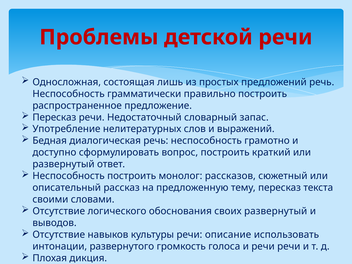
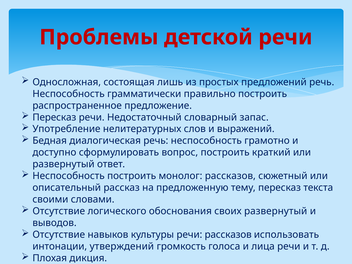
речи описание: описание -> рассказов
развернутого: развернутого -> утверждений
и речи: речи -> лица
